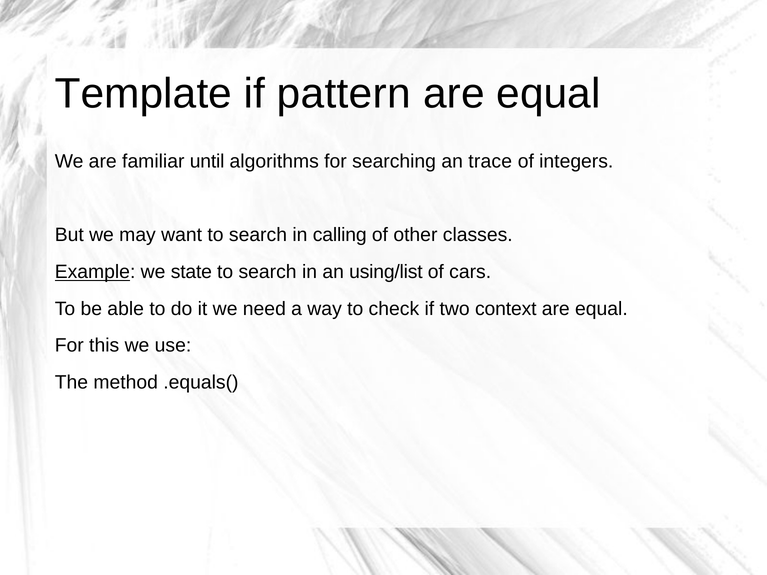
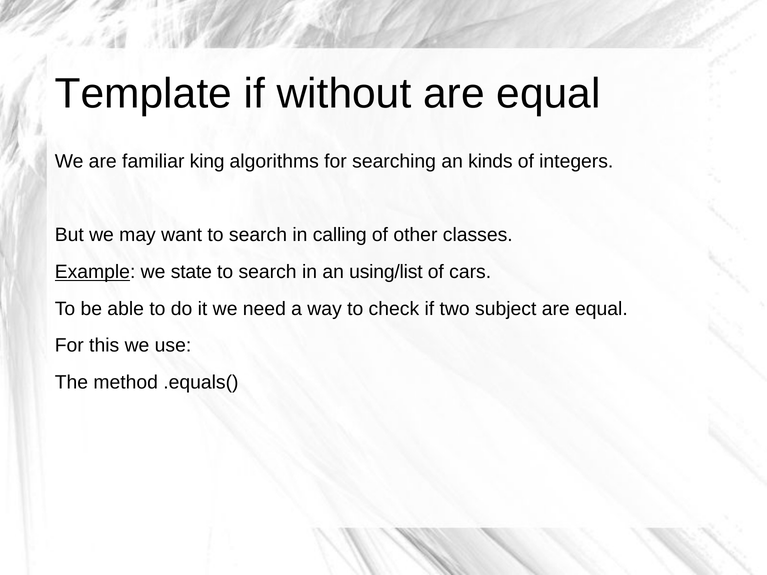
pattern: pattern -> without
until: until -> king
trace: trace -> kinds
context: context -> subject
